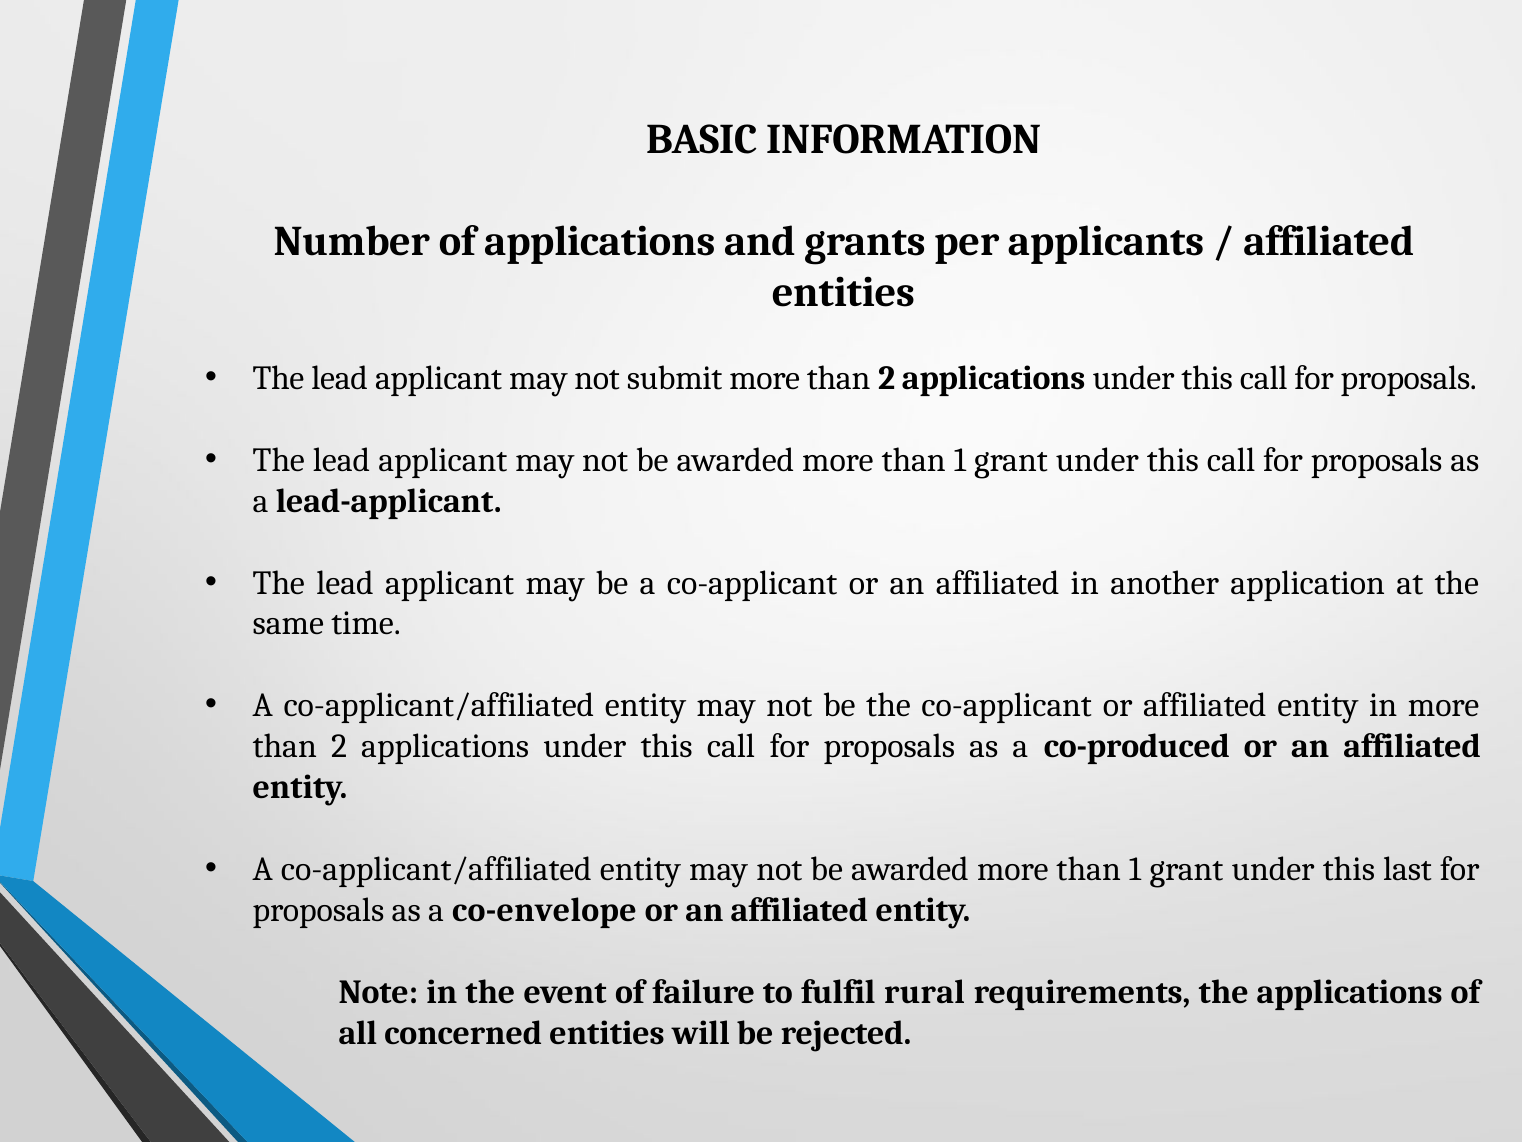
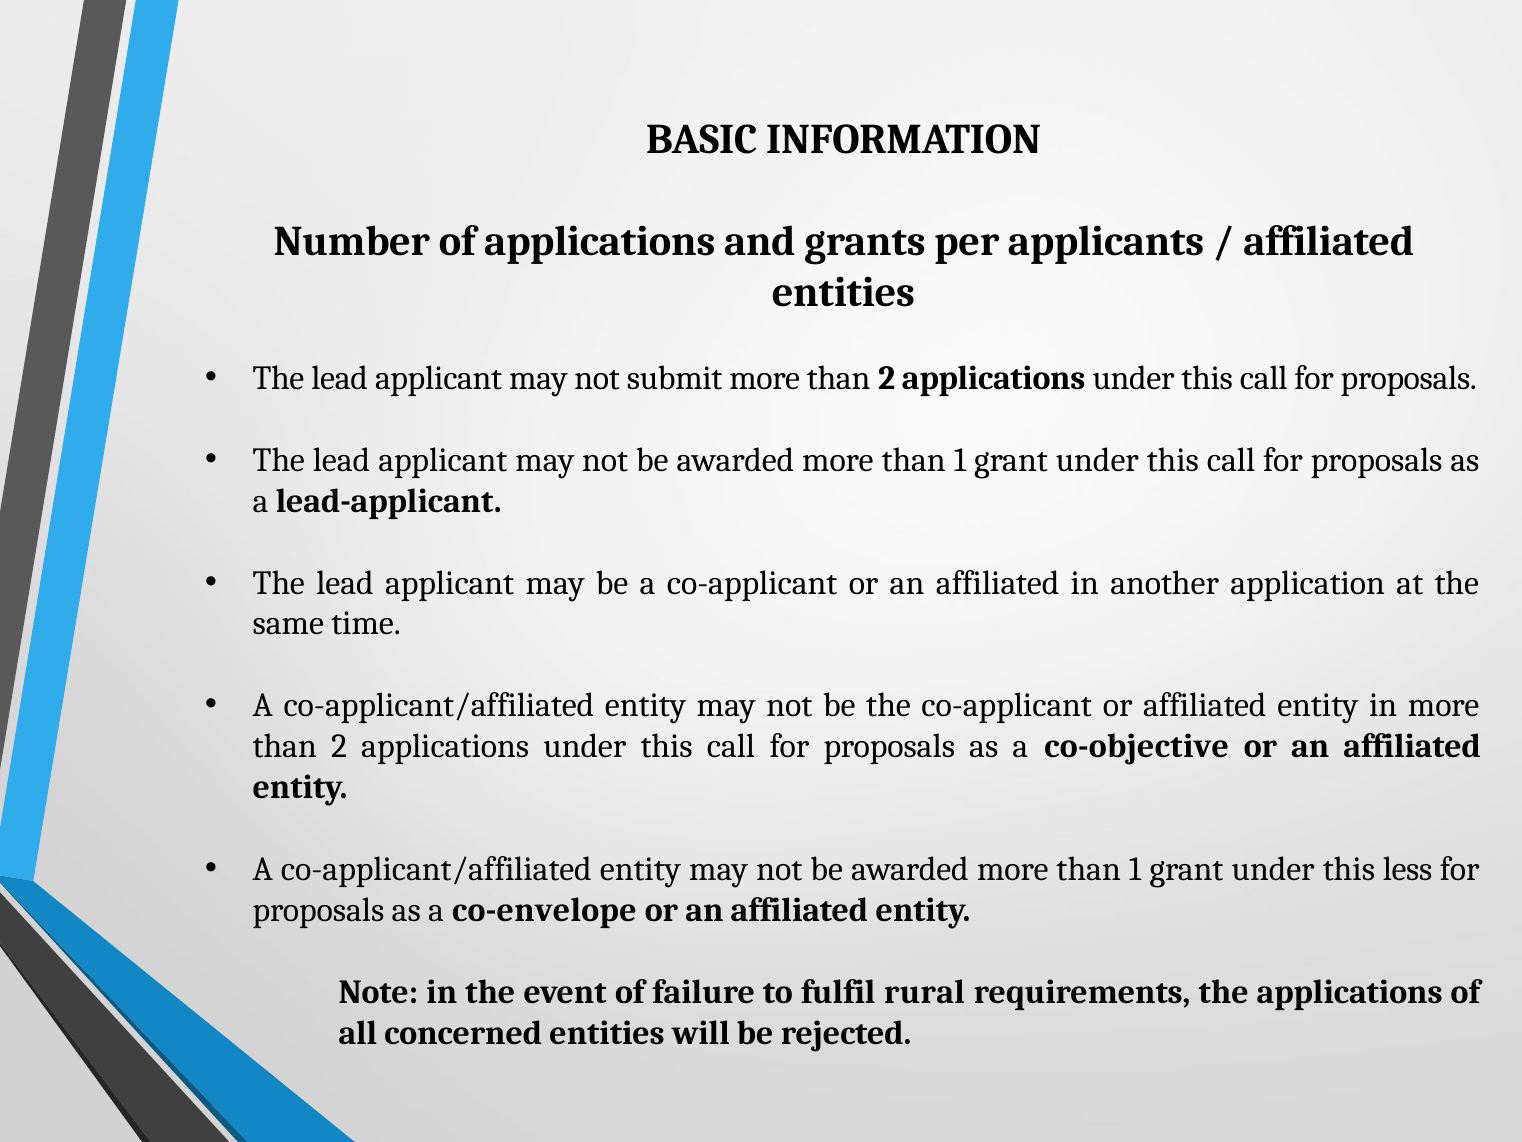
co-produced: co-produced -> co-objective
last: last -> less
